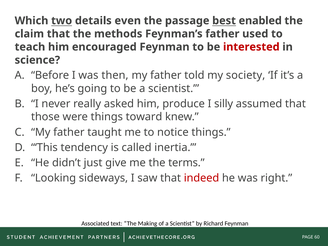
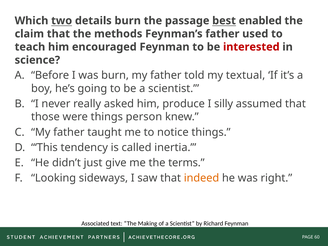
details even: even -> burn
was then: then -> burn
society: society -> textual
toward: toward -> person
indeed colour: red -> orange
